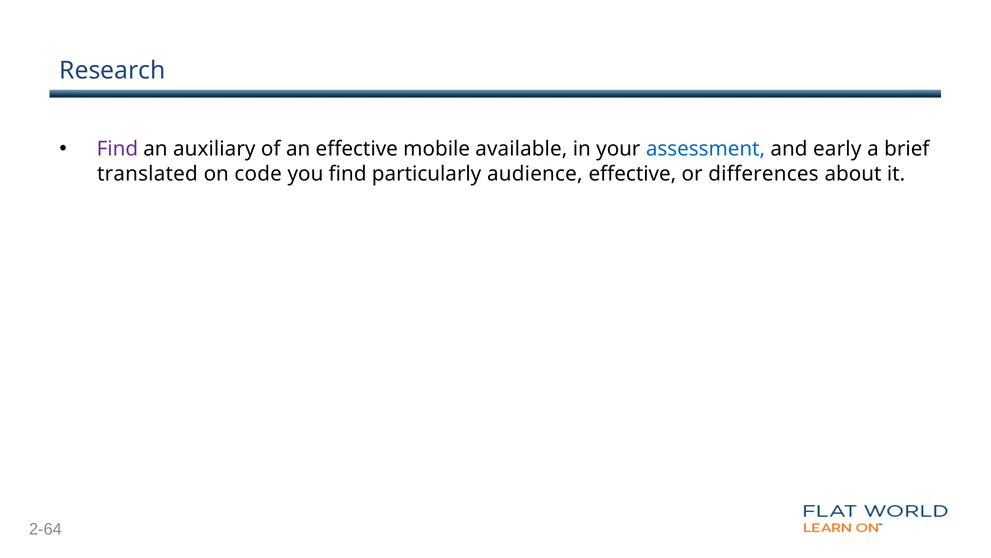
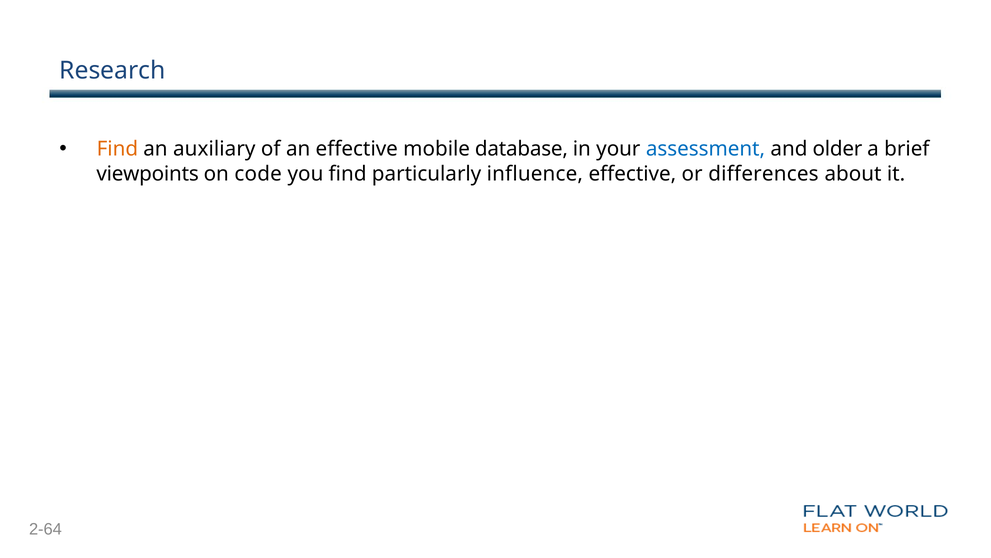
Find at (117, 149) colour: purple -> orange
available: available -> database
early: early -> older
translated: translated -> viewpoints
audience: audience -> influence
